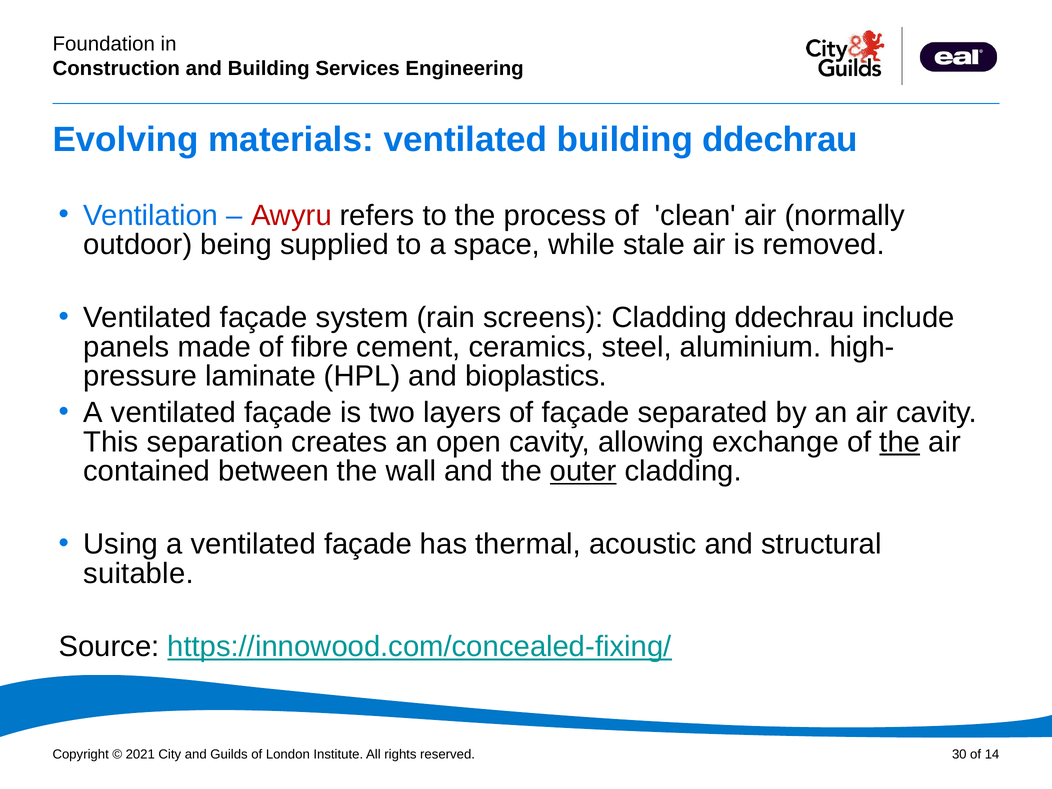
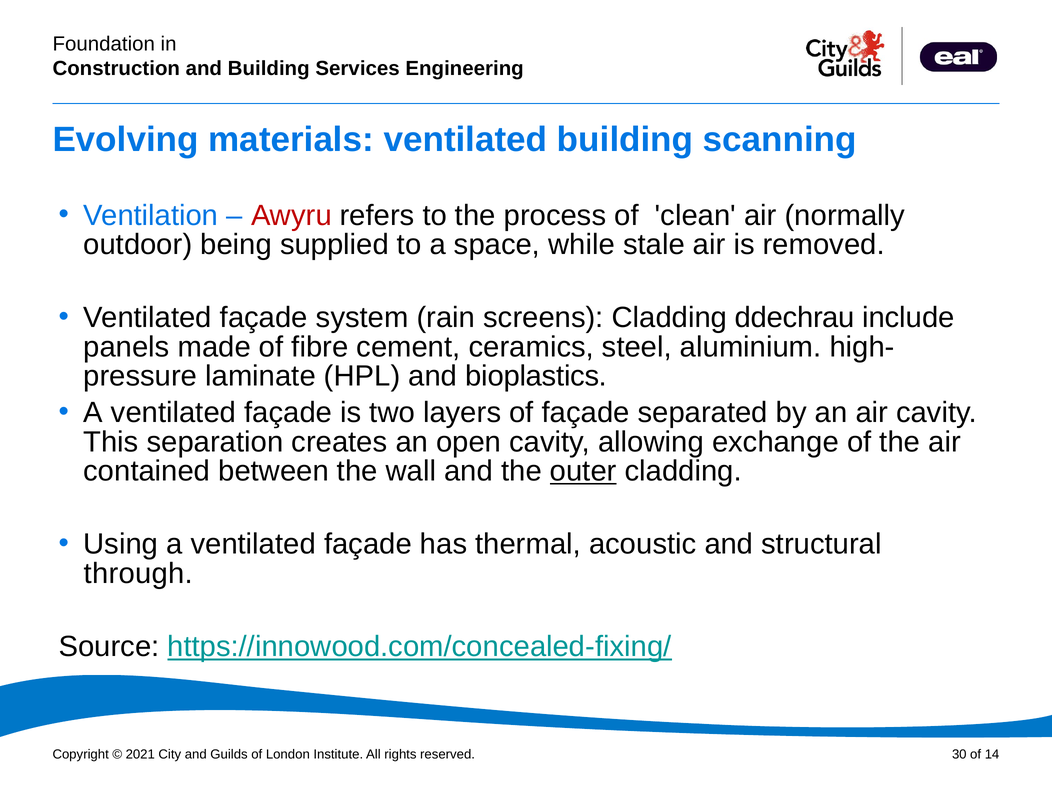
building ddechrau: ddechrau -> scanning
the at (900, 442) underline: present -> none
suitable: suitable -> through
